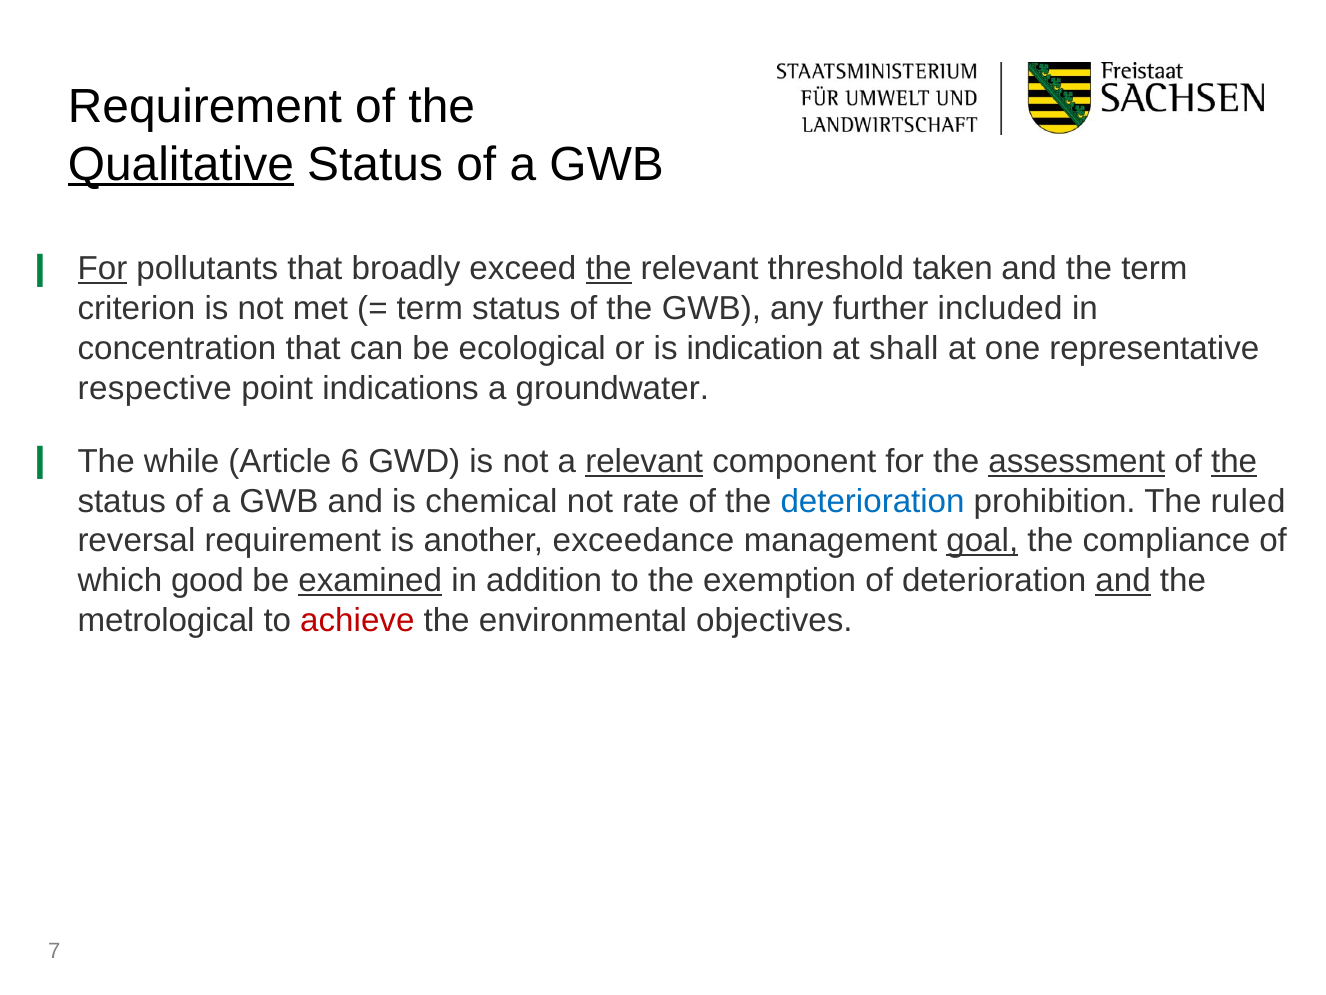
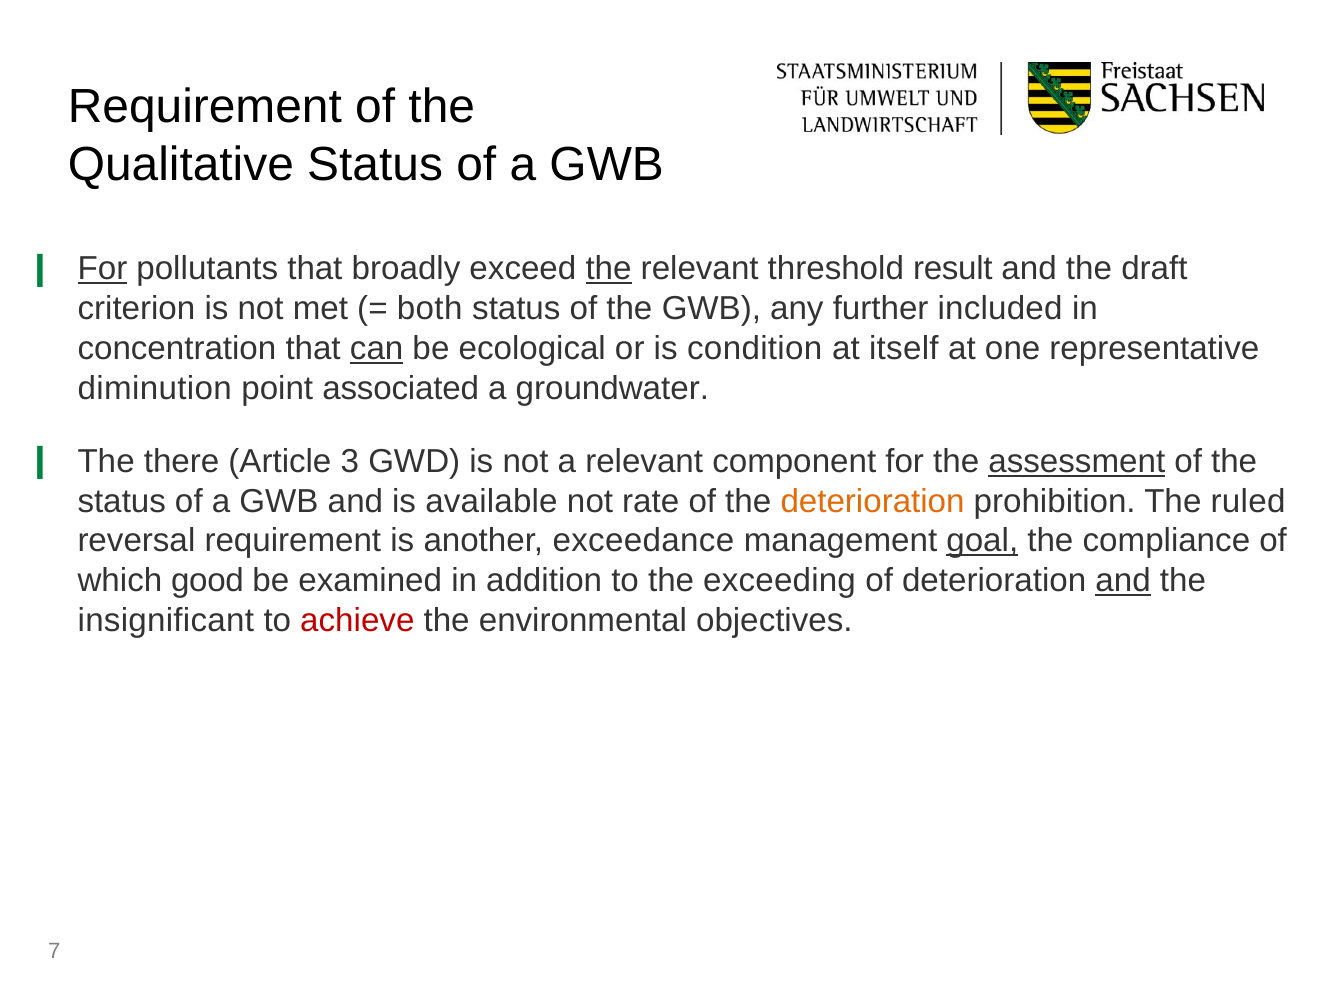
Qualitative underline: present -> none
taken: taken -> result
the term: term -> draft
term at (430, 309): term -> both
can underline: none -> present
indication: indication -> condition
shall: shall -> itself
respective: respective -> diminution
indications: indications -> associated
while: while -> there
6: 6 -> 3
relevant at (644, 461) underline: present -> none
the at (1234, 461) underline: present -> none
chemical: chemical -> available
deterioration at (873, 501) colour: blue -> orange
examined underline: present -> none
exemption: exemption -> exceeding
metrological: metrological -> insignificant
